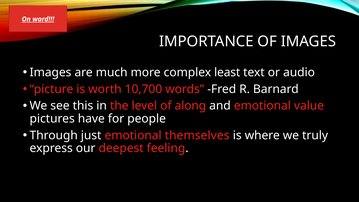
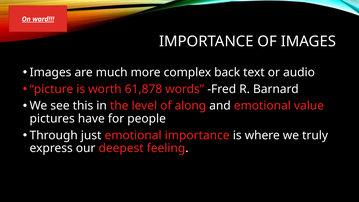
least: least -> back
10,700: 10,700 -> 61,878
emotional themselves: themselves -> importance
